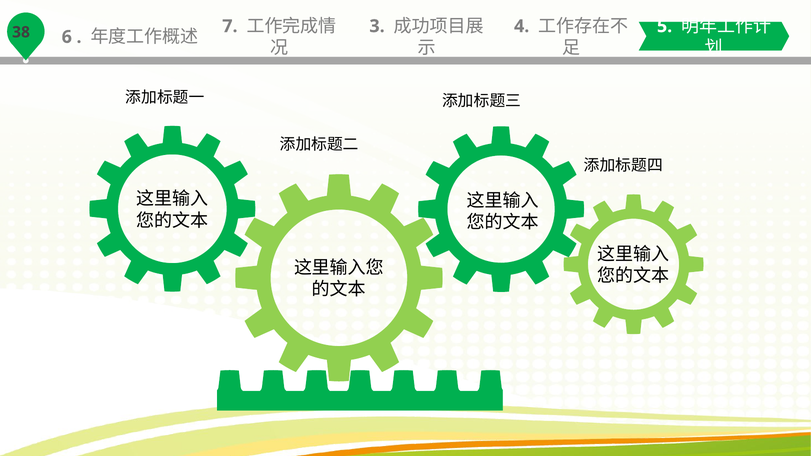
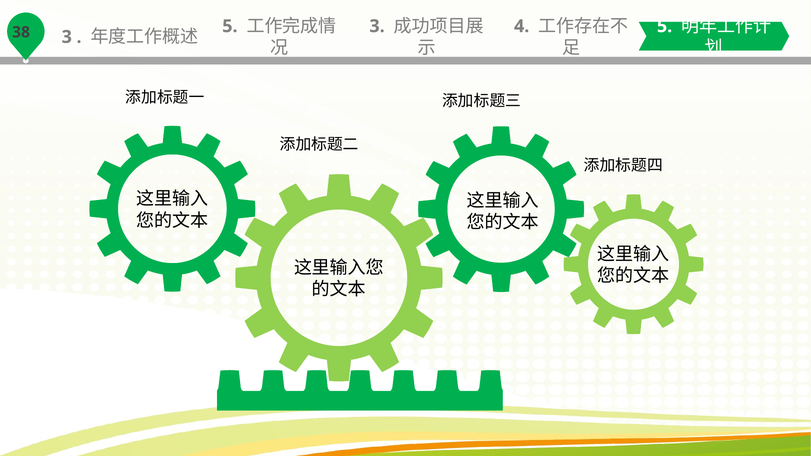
6 at (67, 37): 6 -> 3
7 at (230, 26): 7 -> 5
